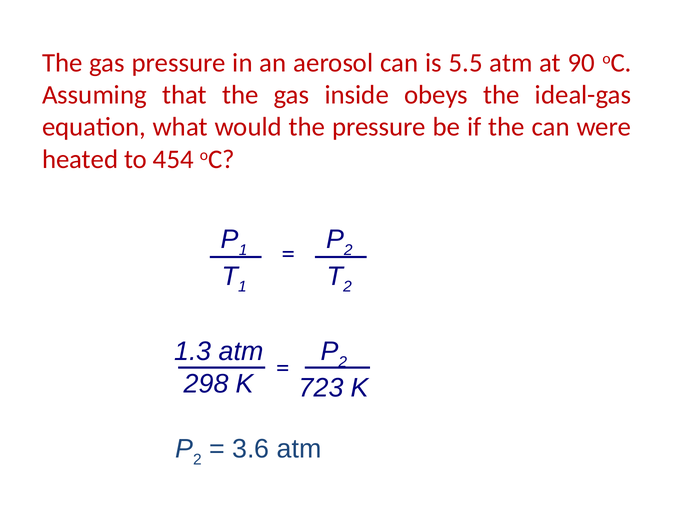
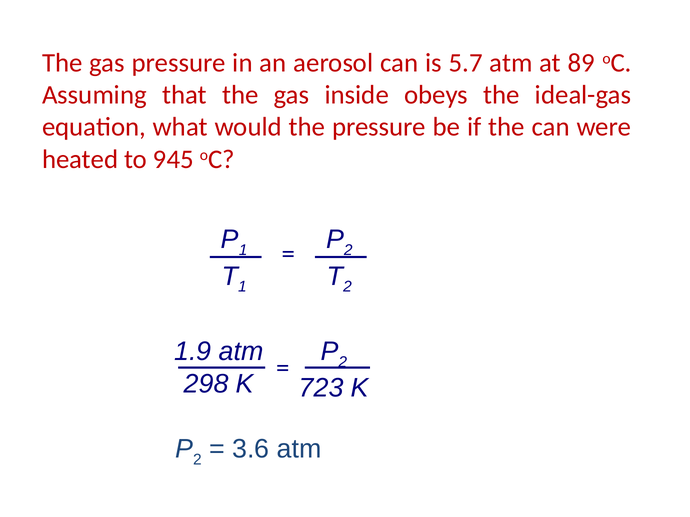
5.5: 5.5 -> 5.7
90: 90 -> 89
454: 454 -> 945
1.3: 1.3 -> 1.9
